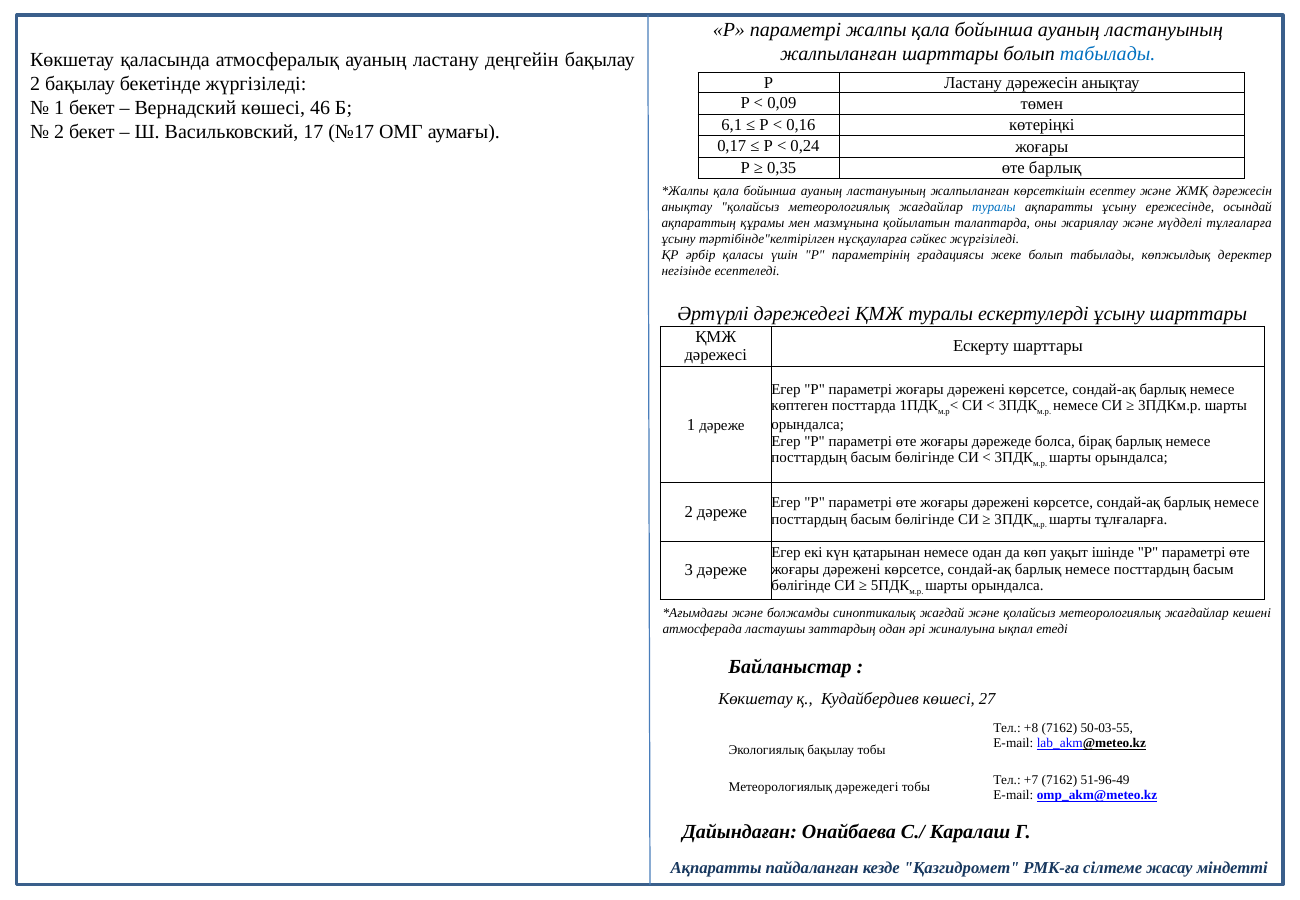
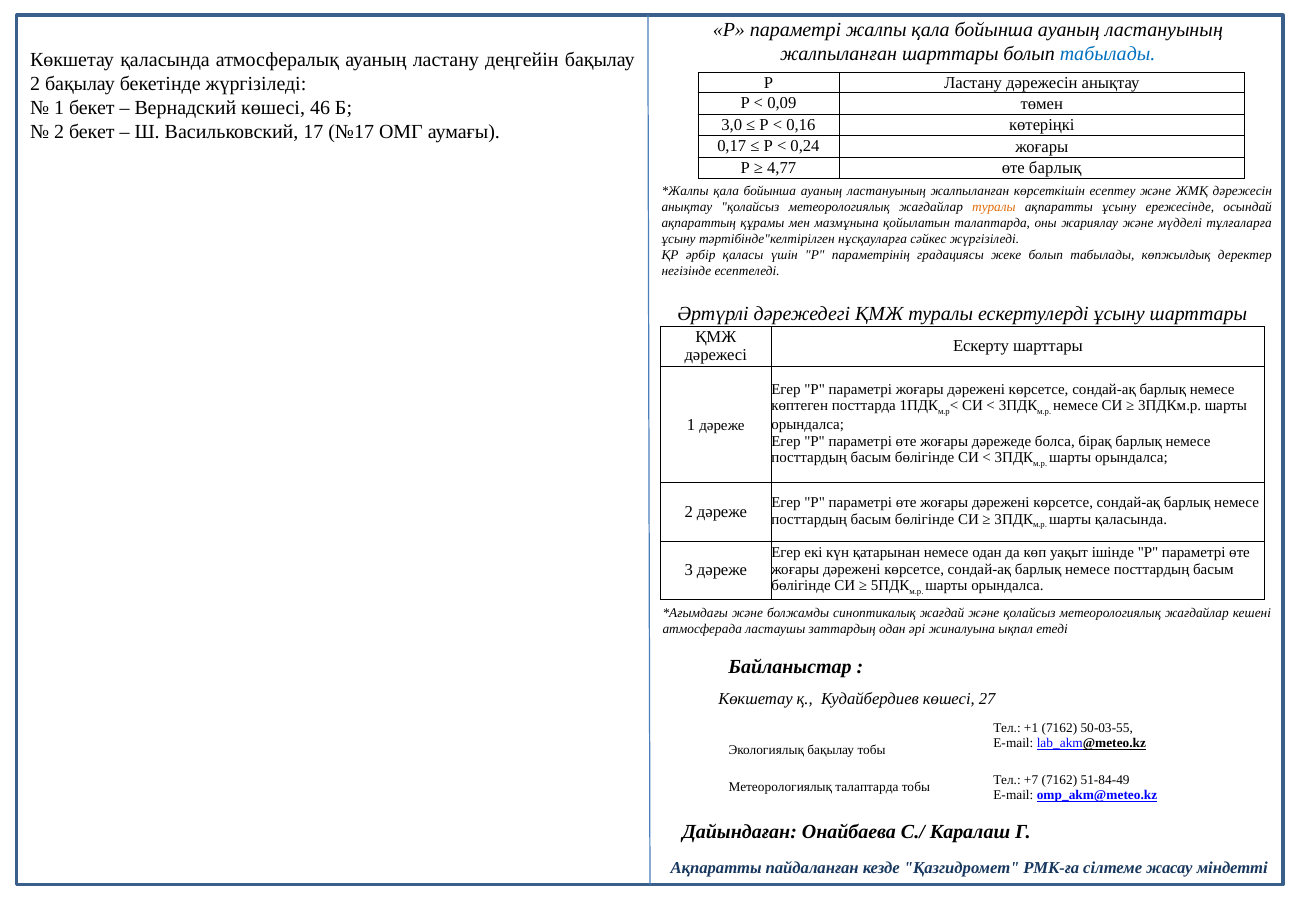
6,1: 6,1 -> 3,0
0,35: 0,35 -> 4,77
туралы at (994, 207) colour: blue -> orange
шарты тұлғаларға: тұлғаларға -> қаласында
+8: +8 -> +1
51-96-49: 51-96-49 -> 51-84-49
Метеорологиялық дәрежедегі: дәрежедегі -> талаптарда
